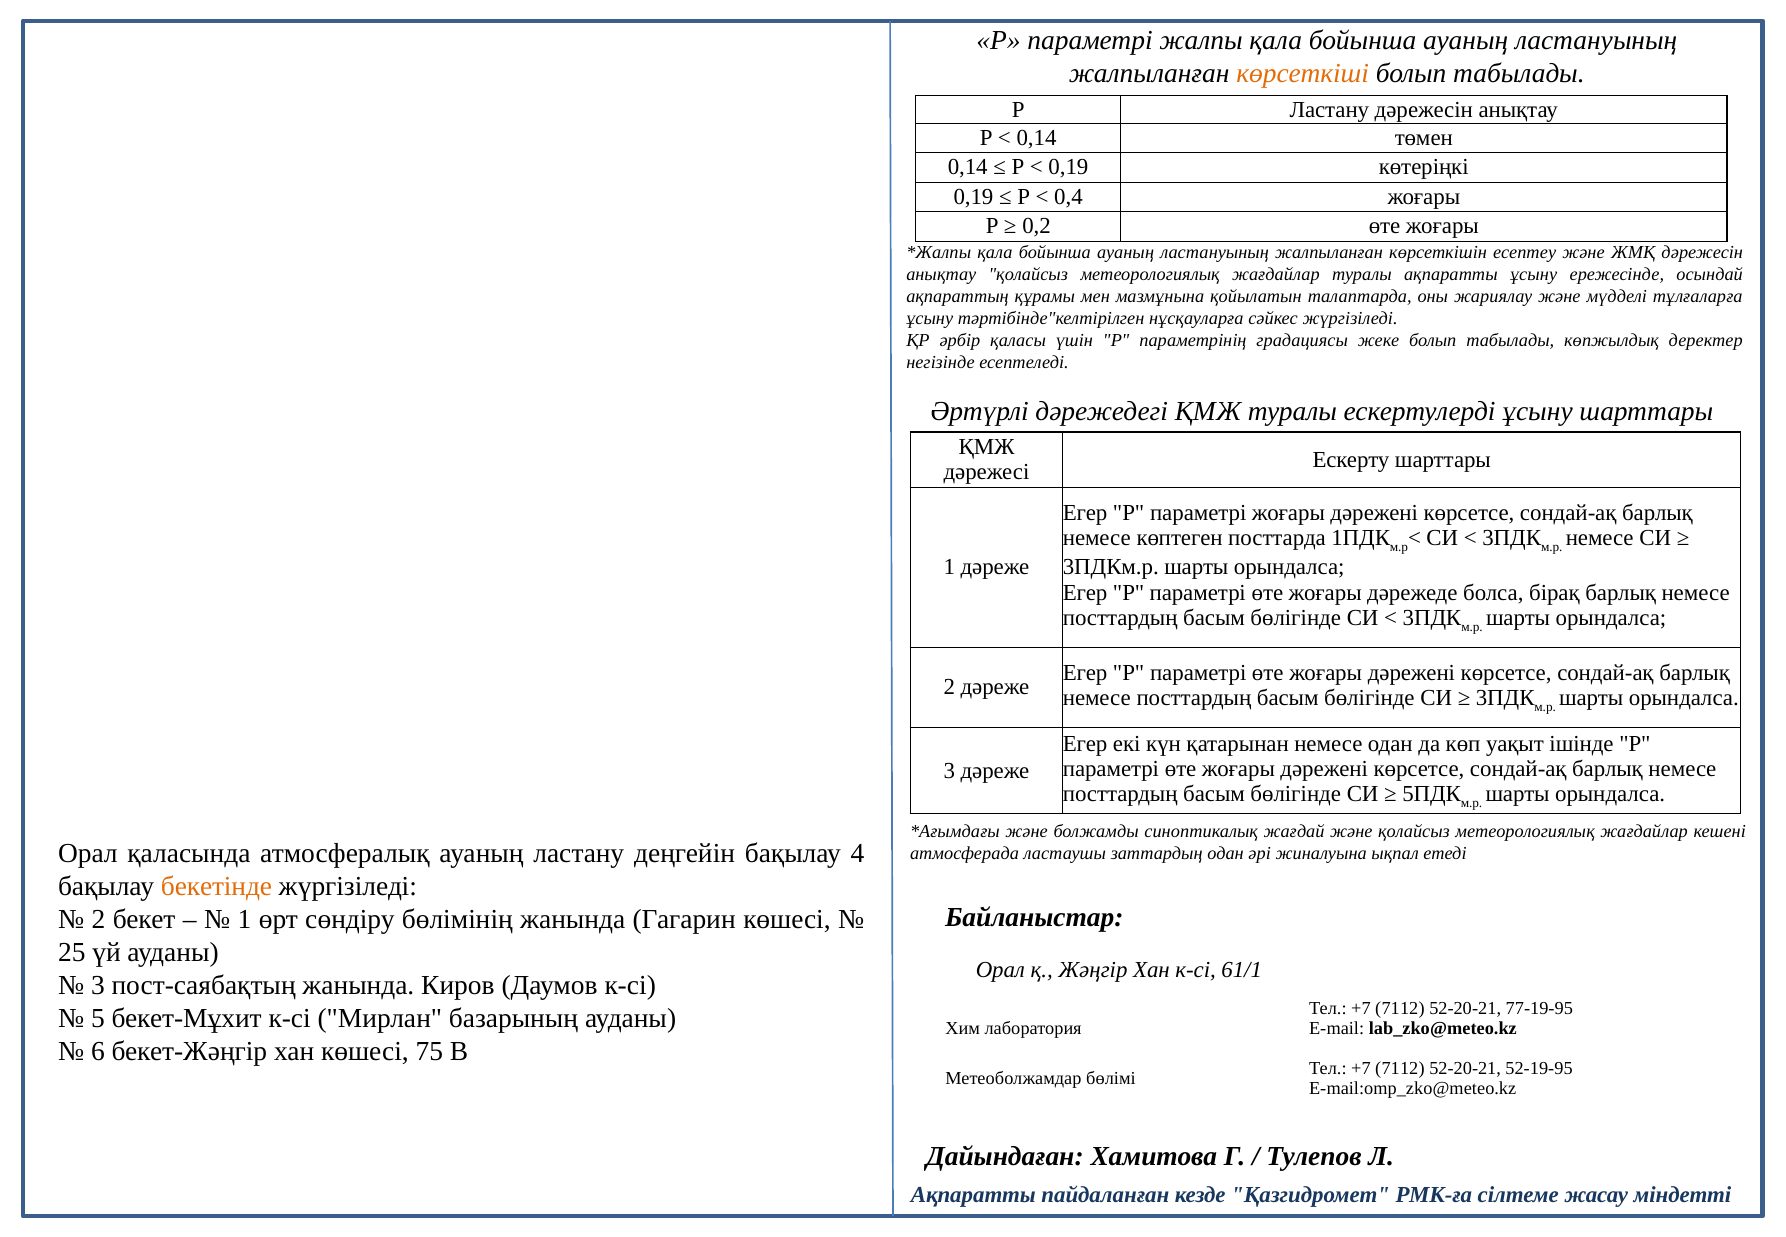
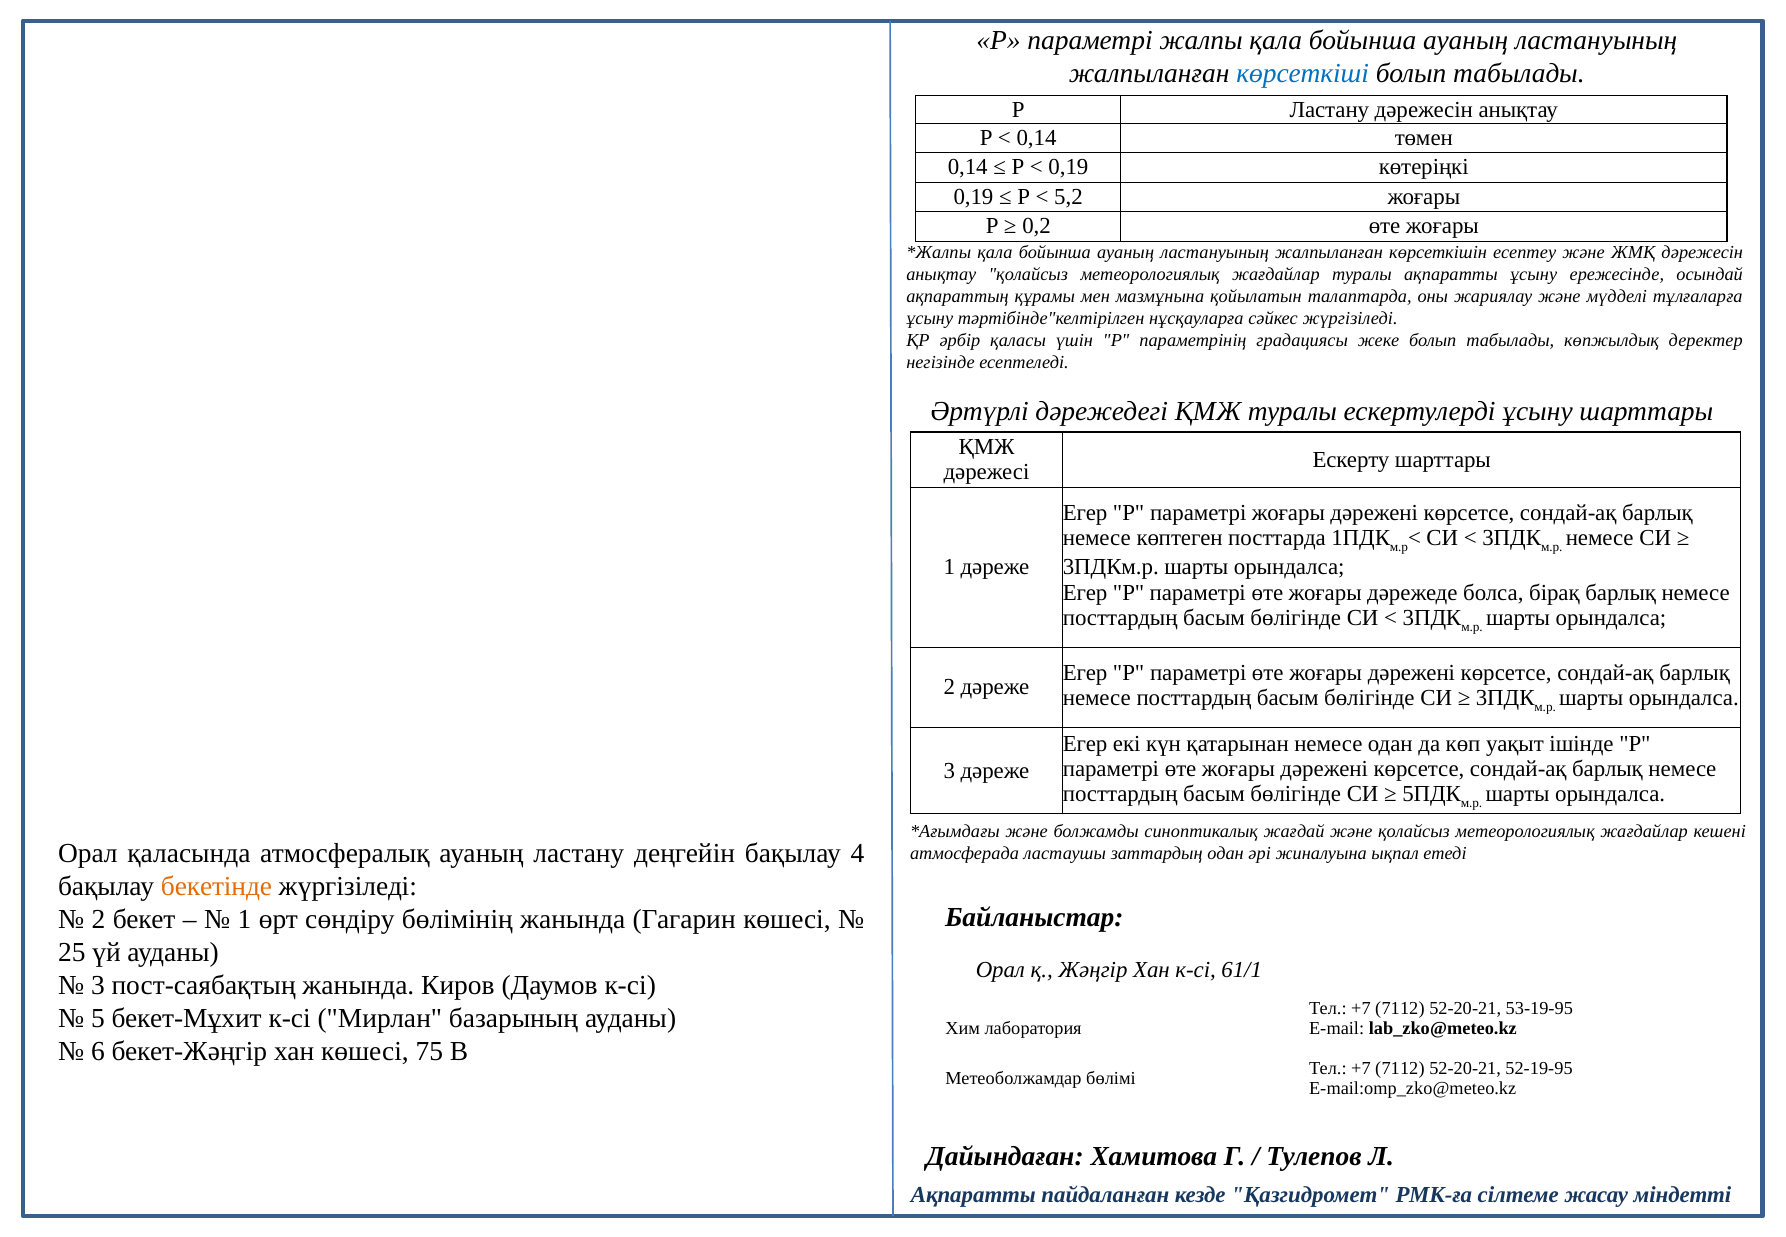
көрсеткіші colour: orange -> blue
0,4: 0,4 -> 5,2
77-19-95: 77-19-95 -> 53-19-95
